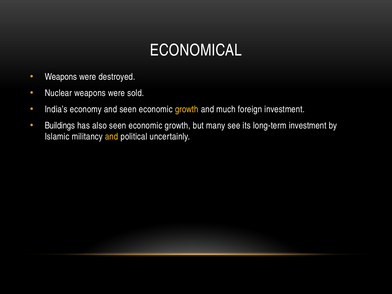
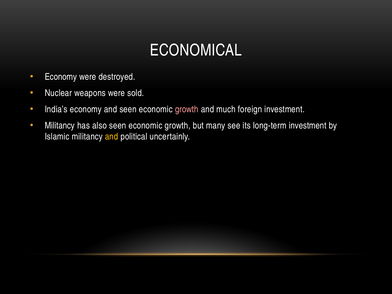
Weapons at (61, 77): Weapons -> Economy
growth at (187, 109) colour: yellow -> pink
Buildings at (60, 125): Buildings -> Militancy
